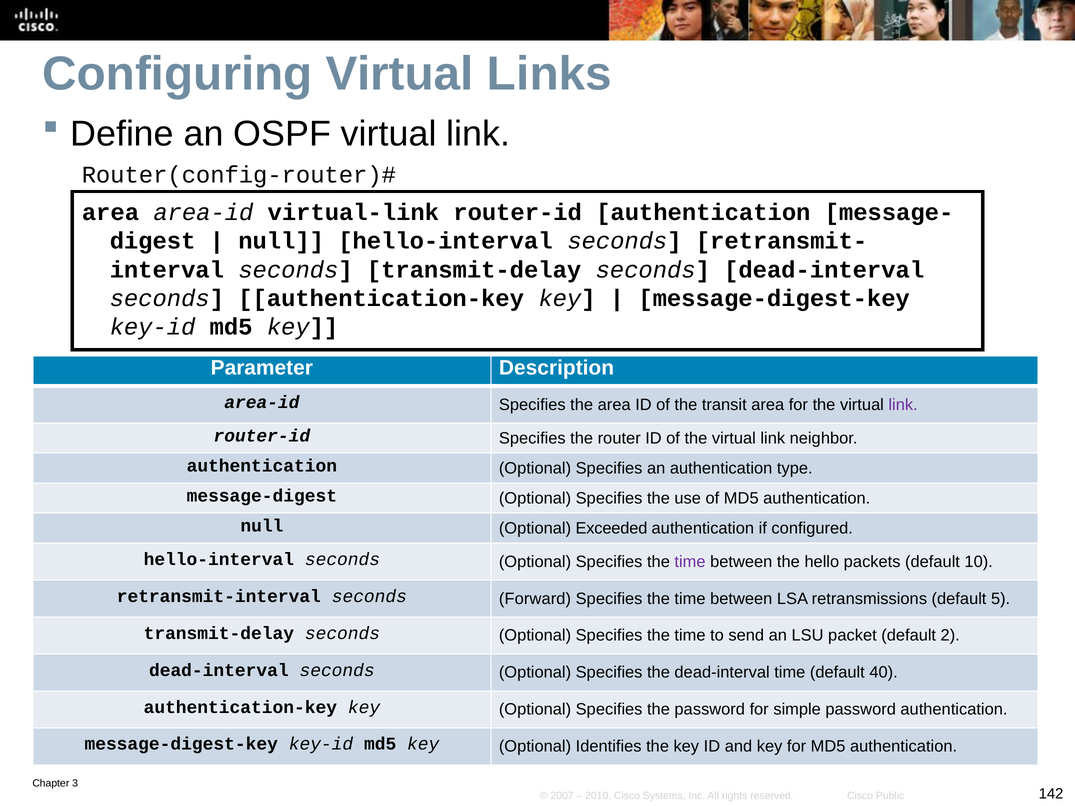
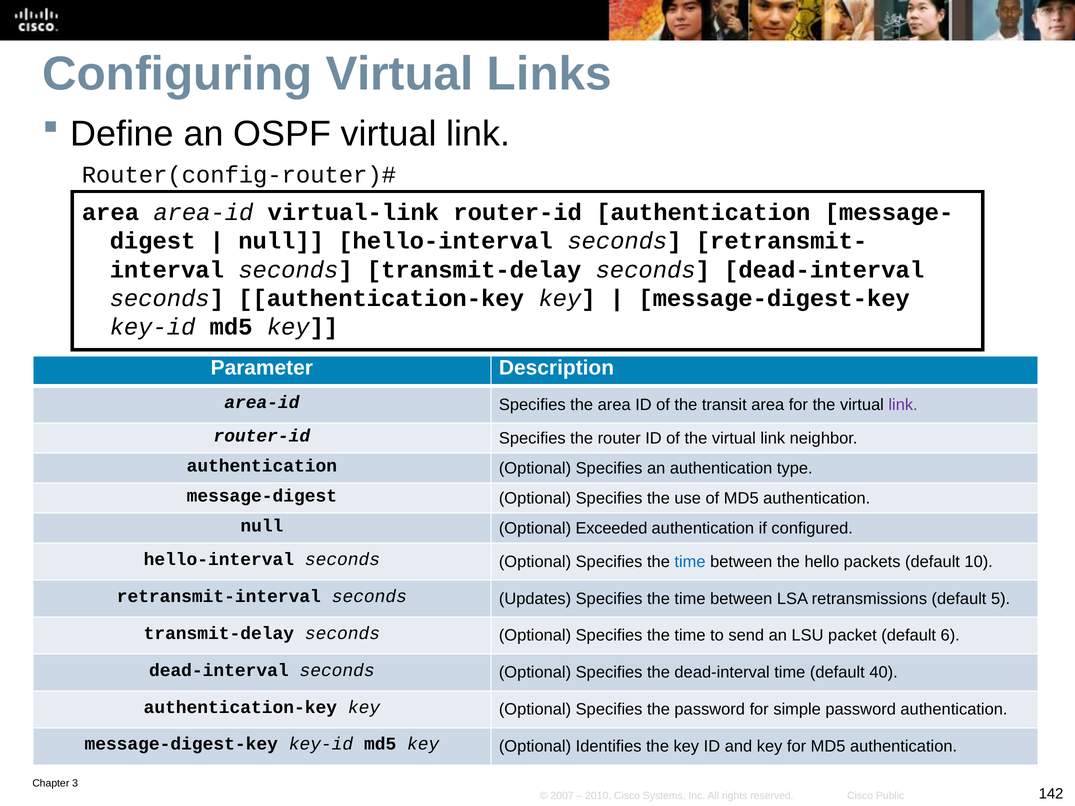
time at (690, 562) colour: purple -> blue
Forward: Forward -> Updates
2: 2 -> 6
